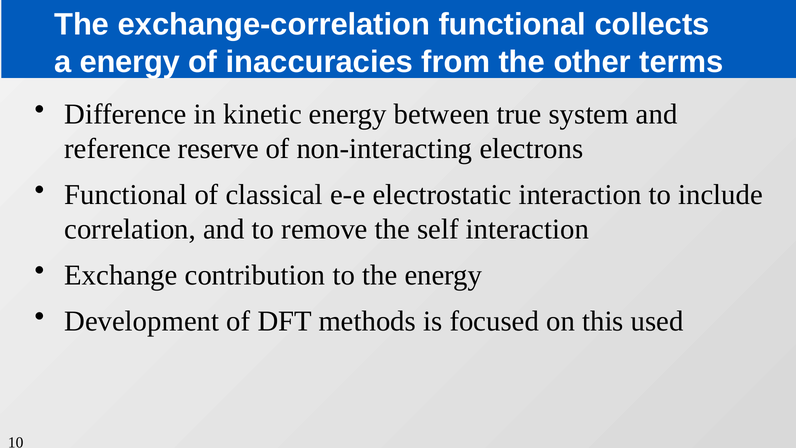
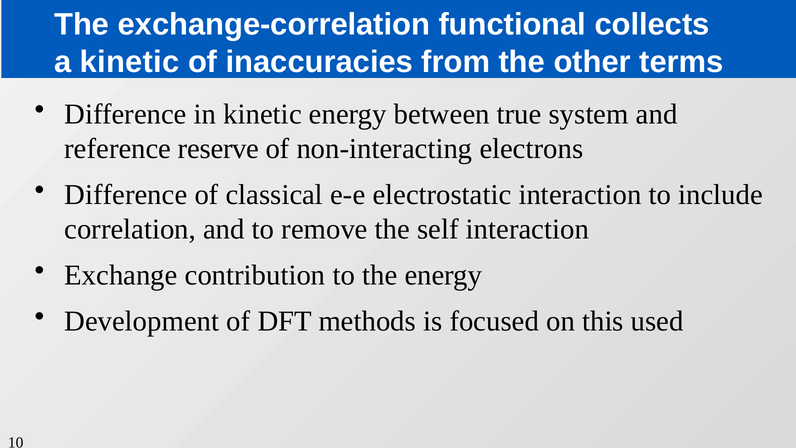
a energy: energy -> kinetic
Functional at (126, 195): Functional -> Difference
